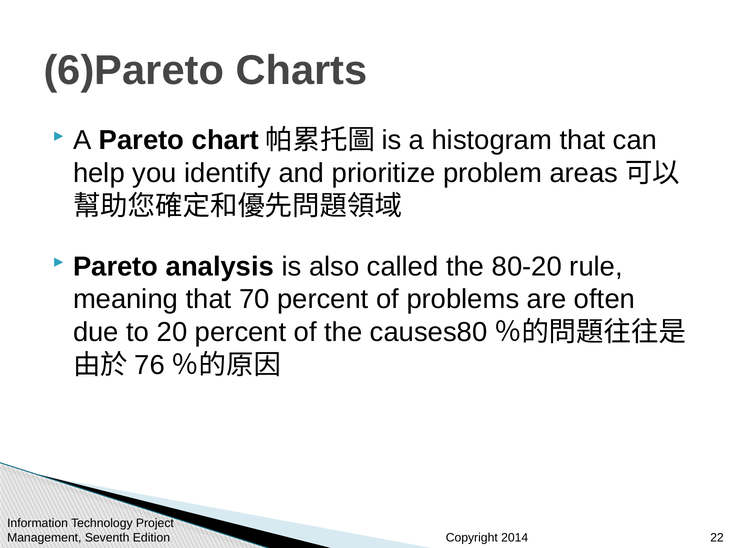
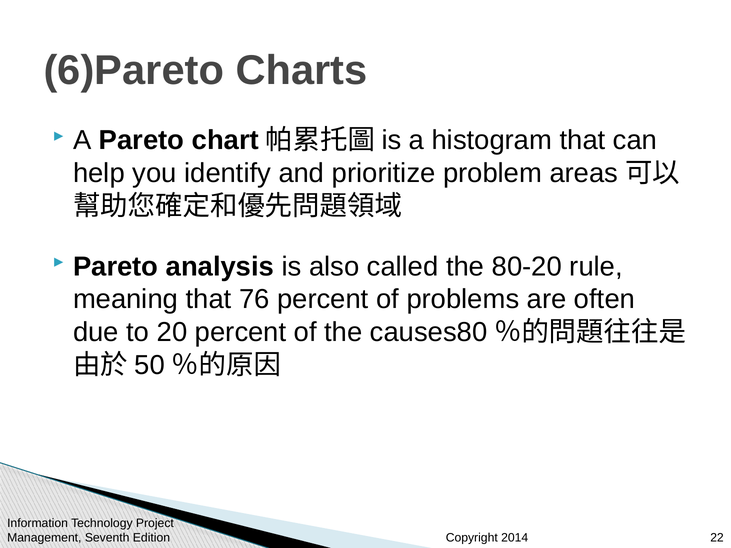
70: 70 -> 76
76: 76 -> 50
